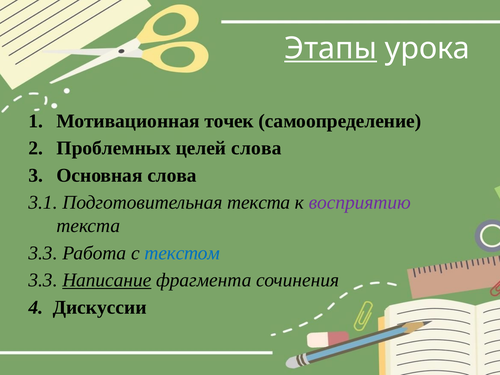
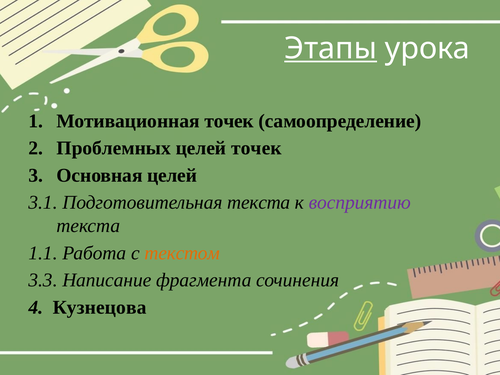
целей слова: слова -> точек
Основная слова: слова -> целей
3.3 at (43, 253): 3.3 -> 1.1
текстом colour: blue -> orange
Написание underline: present -> none
Дискуссии: Дискуссии -> Кузнецова
